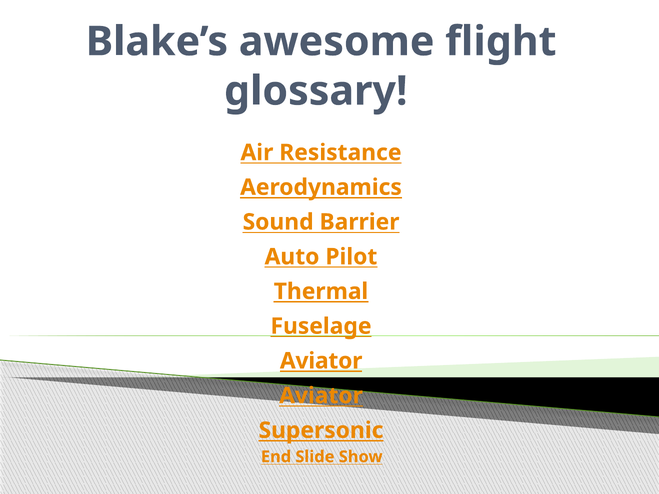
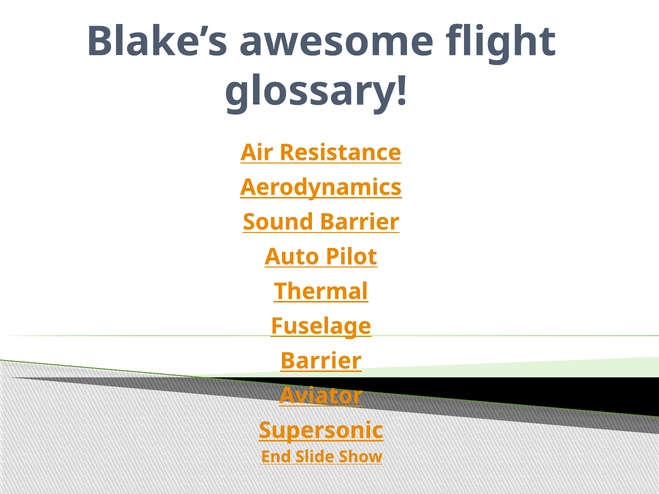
Aviator at (321, 361): Aviator -> Barrier
